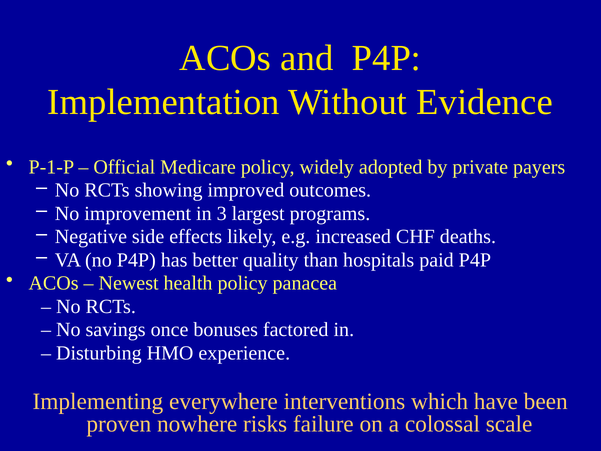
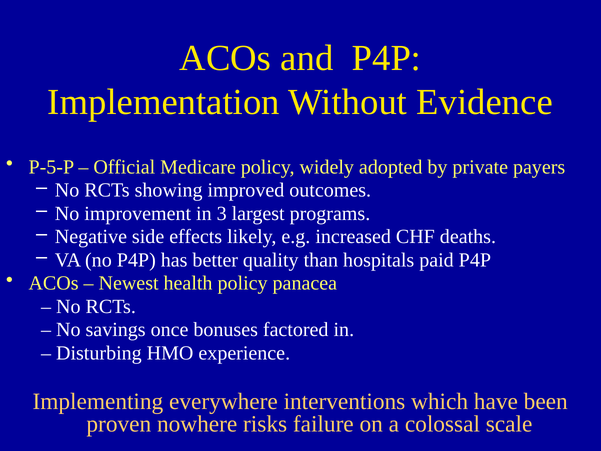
P-1-P: P-1-P -> P-5-P
